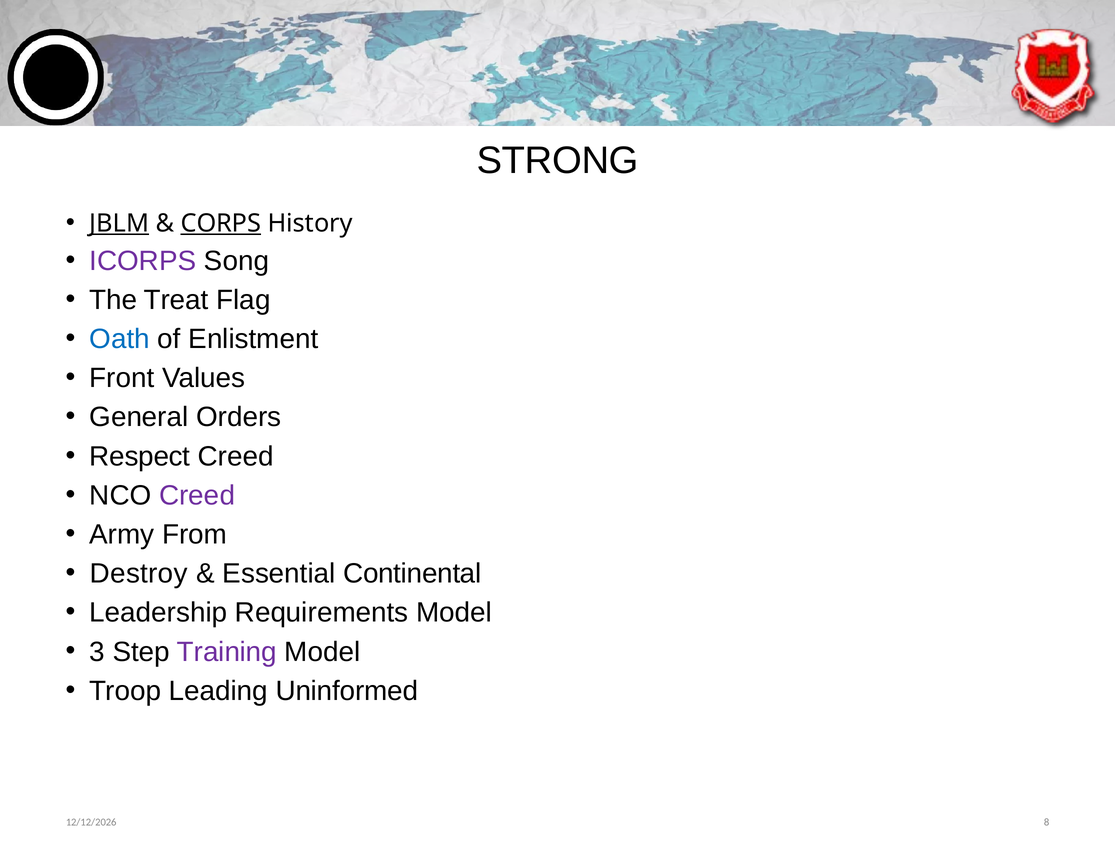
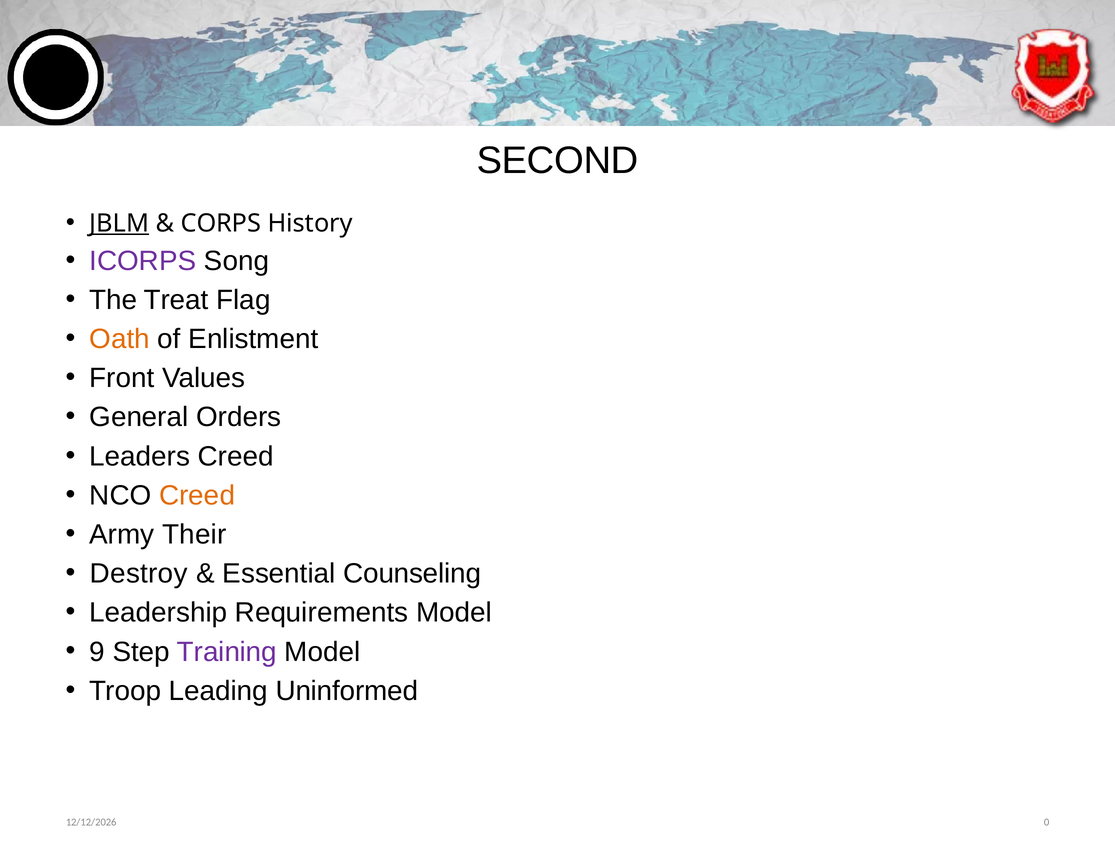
STRONG: STRONG -> SECOND
CORPS underline: present -> none
Oath colour: blue -> orange
Respect: Respect -> Leaders
Creed at (197, 495) colour: purple -> orange
From: From -> Their
Continental: Continental -> Counseling
3: 3 -> 9
8: 8 -> 0
